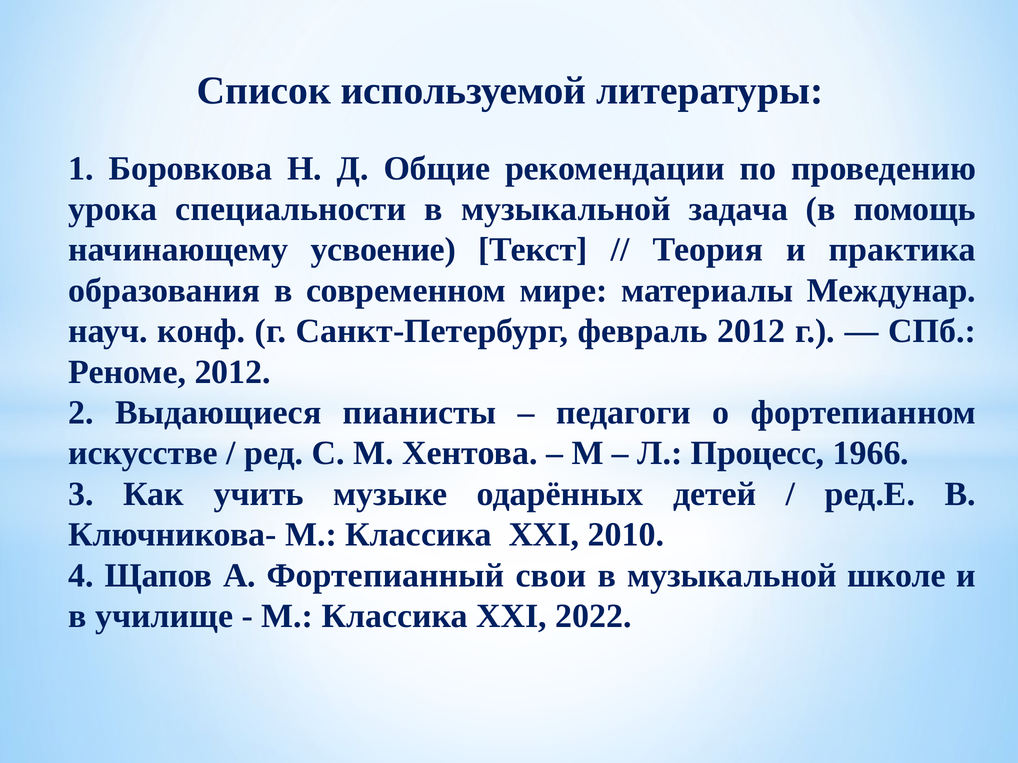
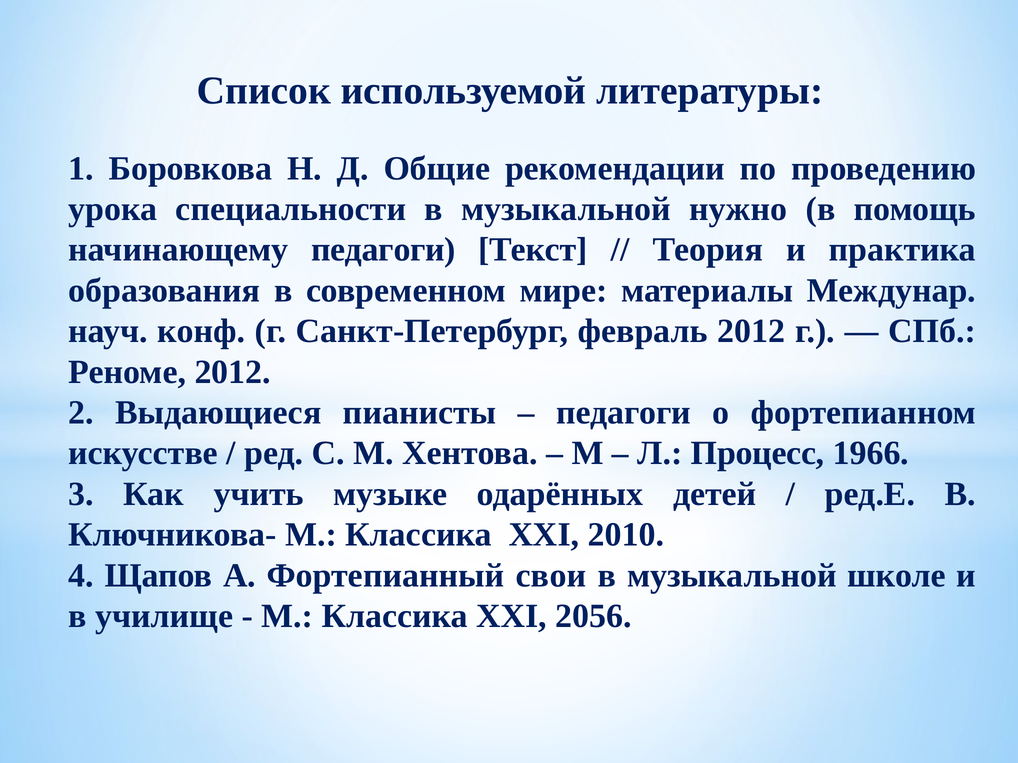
задача: задача -> нужно
начинающему усвоение: усвоение -> педагоги
2022: 2022 -> 2056
